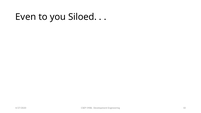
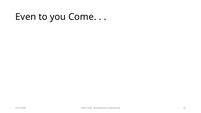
Siloed: Siloed -> Come
